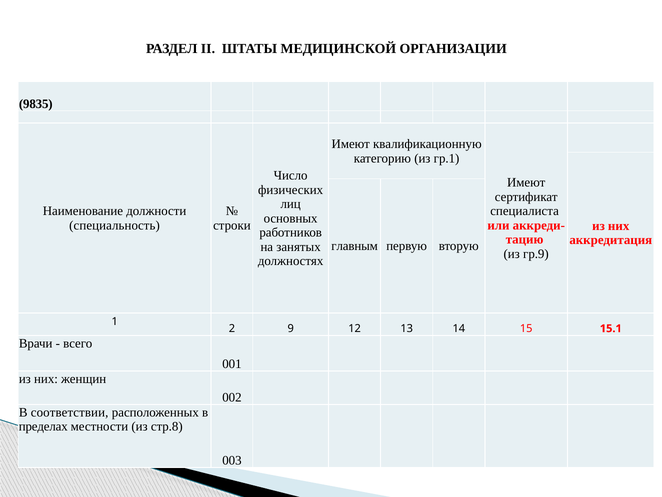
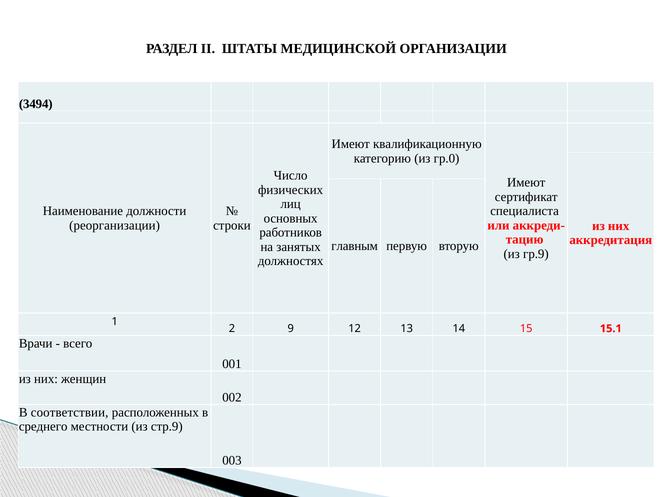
9835: 9835 -> 3494
гр.1: гр.1 -> гр.0
специальность: специальность -> реорганизации
пределах: пределах -> среднего
стр.8: стр.8 -> стр.9
